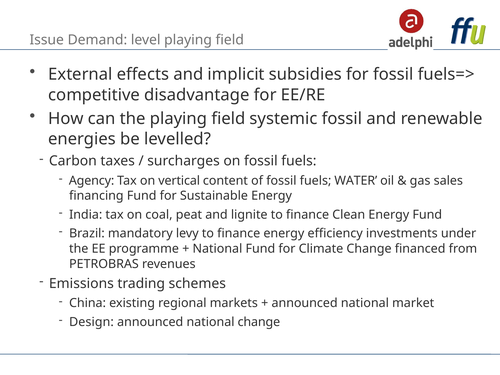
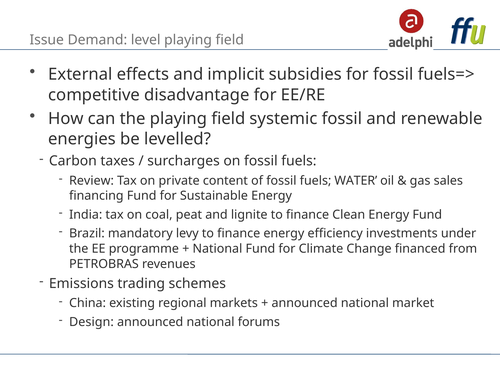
Agency: Agency -> Review
vertical: vertical -> private
national change: change -> forums
